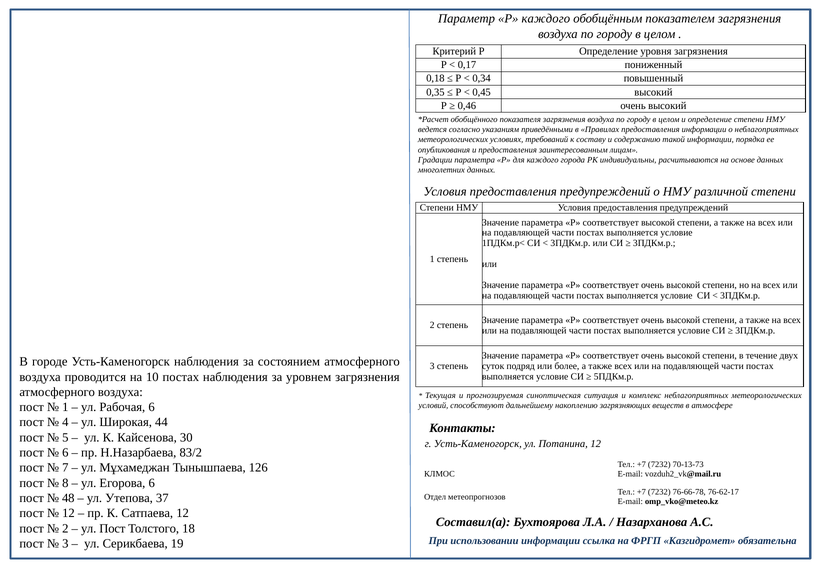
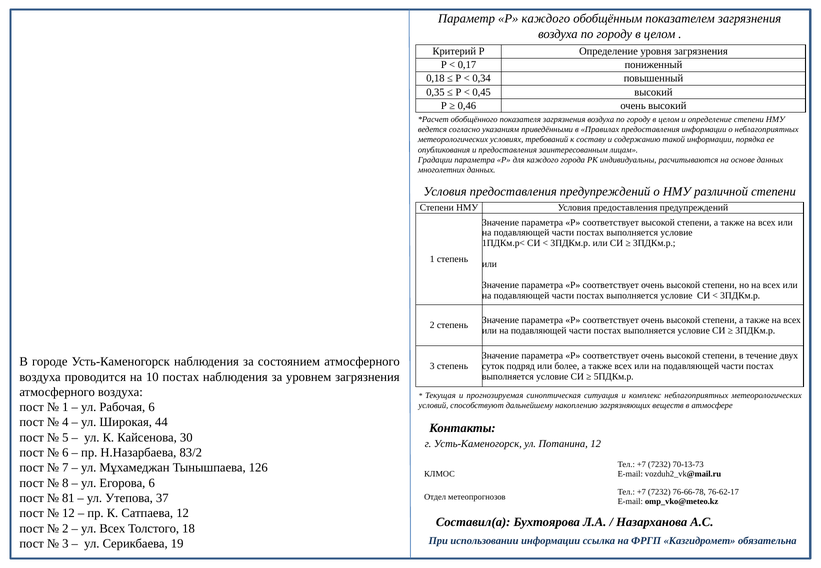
48: 48 -> 81
ул Пост: Пост -> Всех
